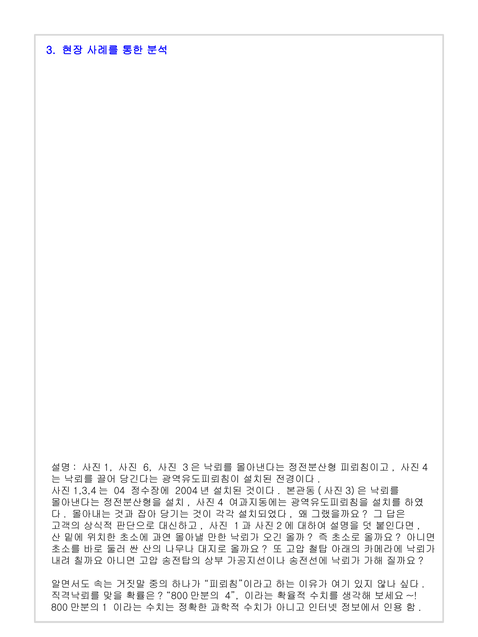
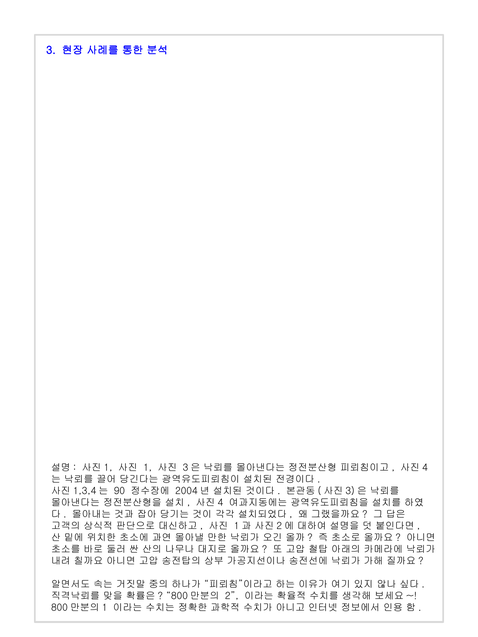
6: 6 -> 1
04: 04 -> 90
4: 4 -> 2
